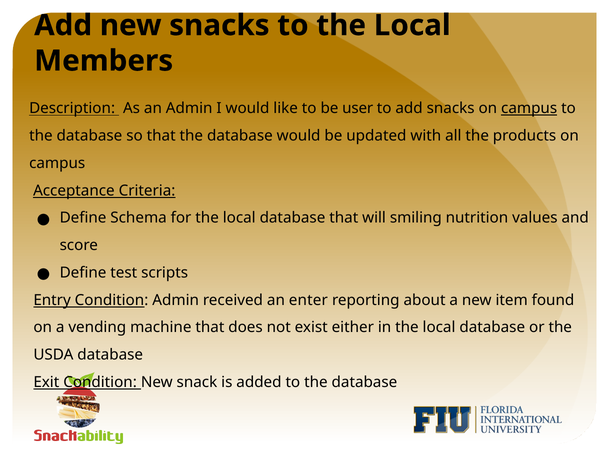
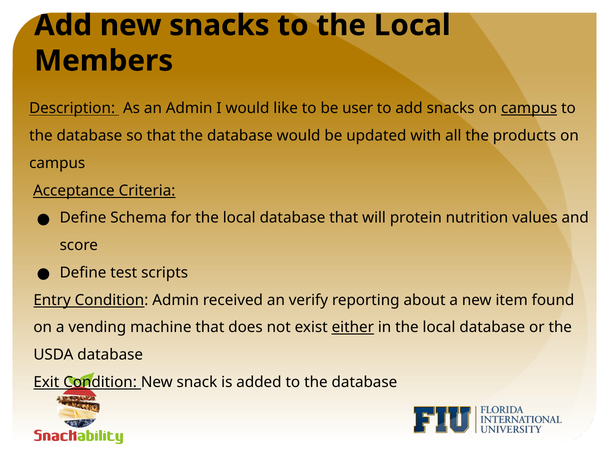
smiling: smiling -> protein
enter: enter -> verify
either underline: none -> present
